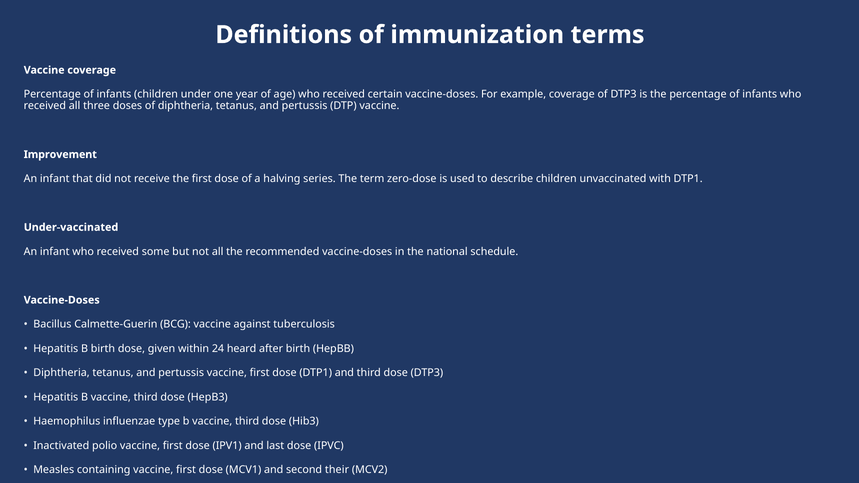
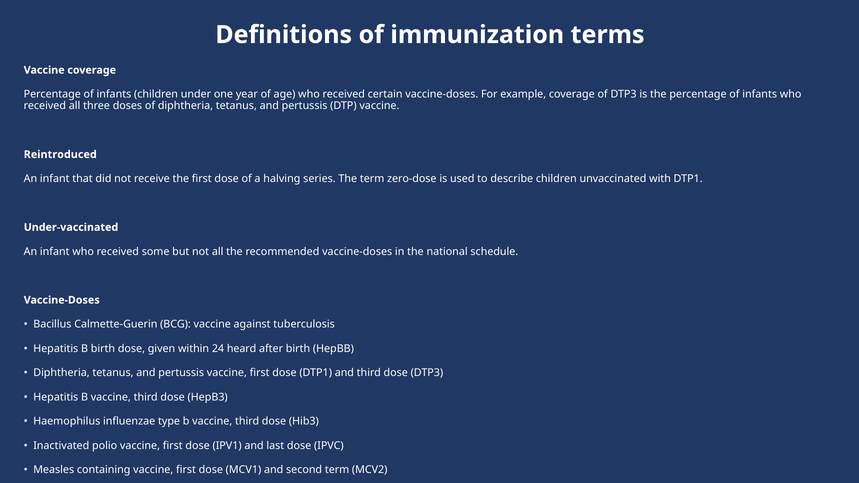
Improvement: Improvement -> Reintroduced
second their: their -> term
